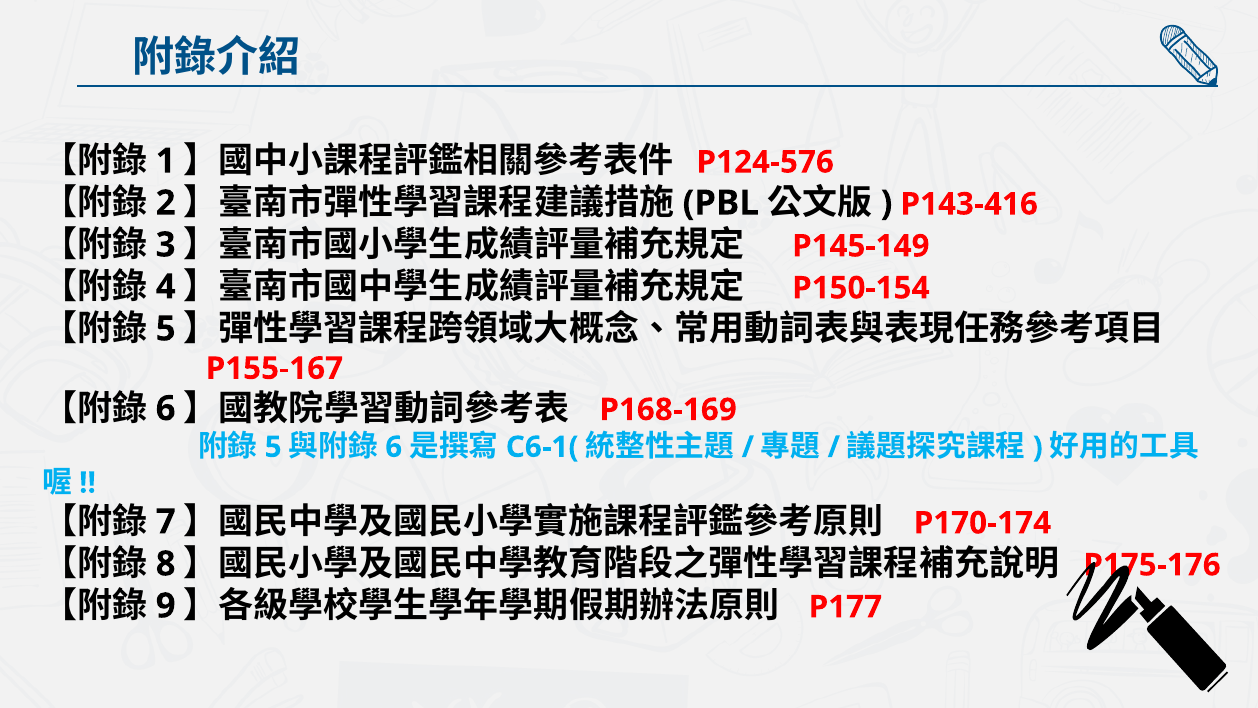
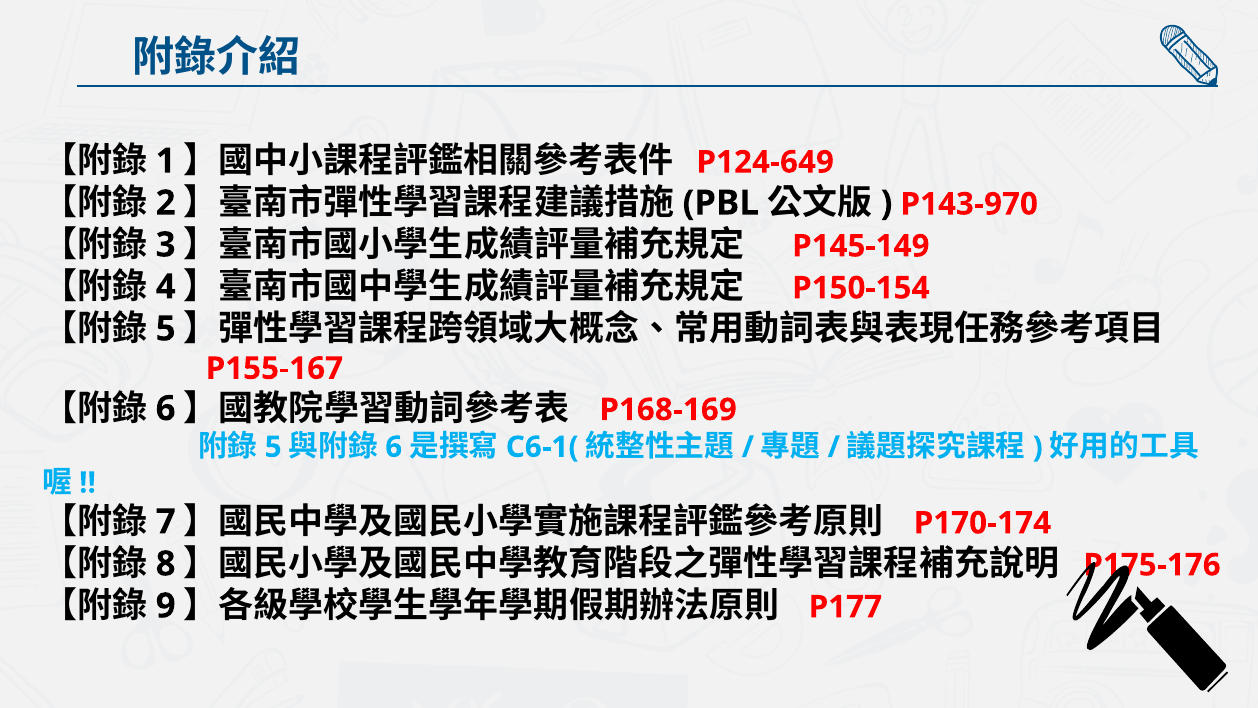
P124-576: P124-576 -> P124-649
P143-416: P143-416 -> P143-970
